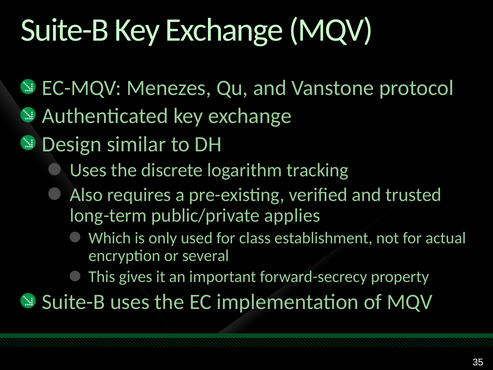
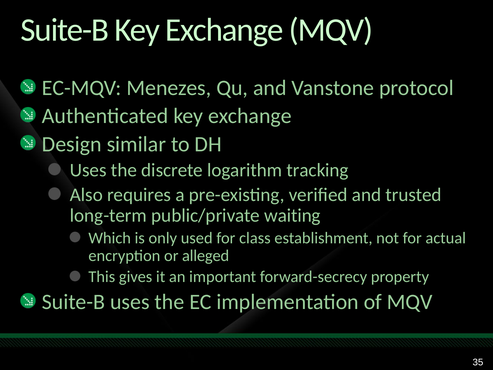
applies: applies -> waiting
several: several -> alleged
